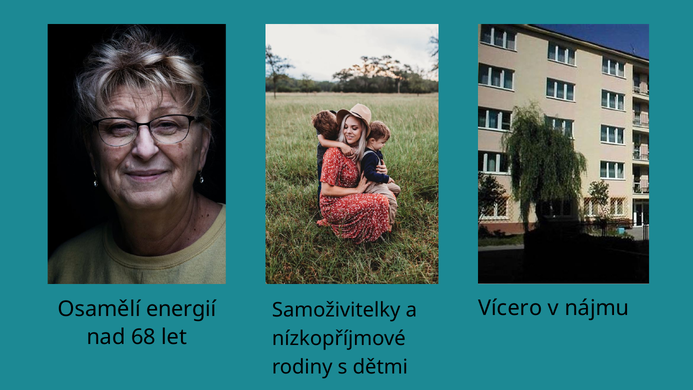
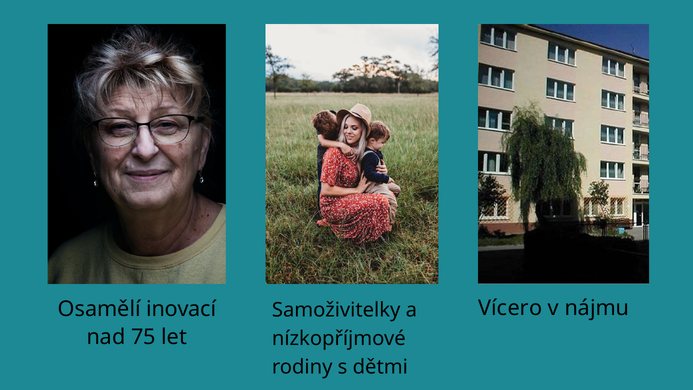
energií: energií -> inovací
68: 68 -> 75
